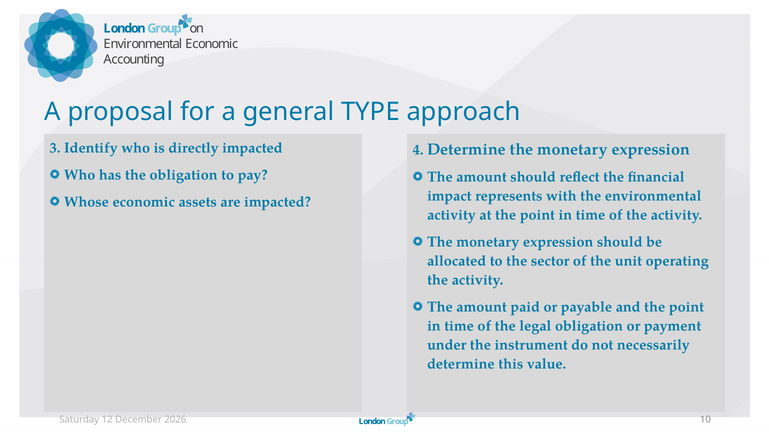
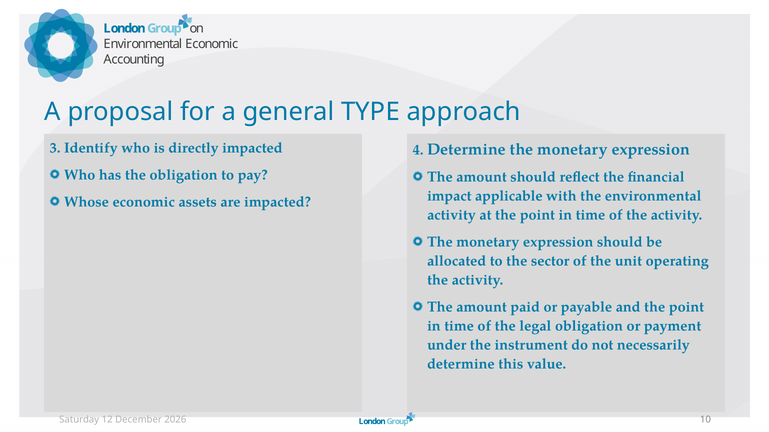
represents: represents -> applicable
